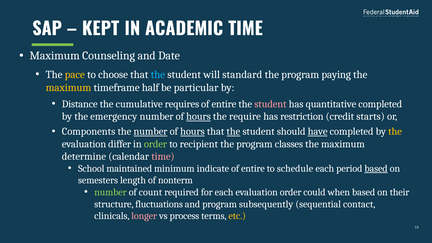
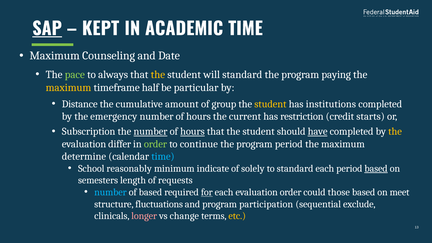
SAP underline: none -> present
pace colour: yellow -> light green
choose: choose -> always
the at (158, 75) colour: light blue -> yellow
requires: requires -> amount
entire at (224, 104): entire -> group
student at (270, 104) colour: pink -> yellow
quantitative: quantitative -> institutions
hours at (198, 116) underline: present -> none
require: require -> current
Components: Components -> Subscription
the at (233, 132) underline: present -> none
recipient: recipient -> continue
program classes: classes -> period
time at (163, 156) colour: pink -> light blue
maintained: maintained -> reasonably
entire at (253, 168): entire -> solely
to schedule: schedule -> standard
nonterm: nonterm -> requests
number at (110, 192) colour: light green -> light blue
of count: count -> based
for underline: none -> present
when: when -> those
their: their -> meet
subsequently: subsequently -> participation
contact: contact -> exclude
process: process -> change
